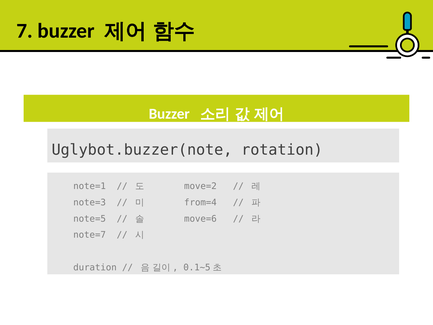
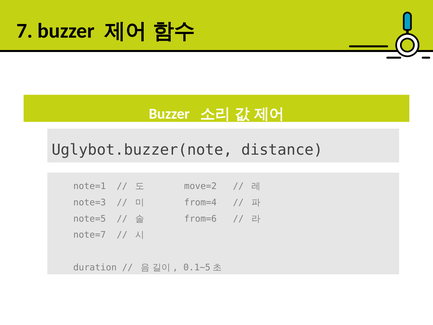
rotation: rotation -> distance
move=6: move=6 -> from=6
